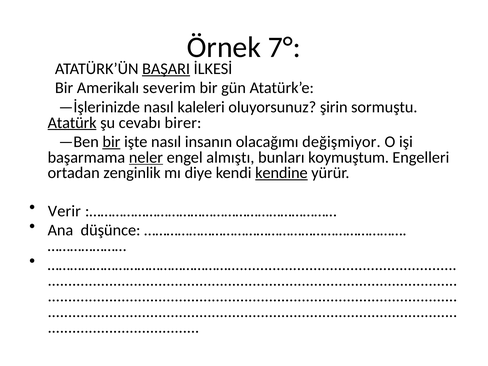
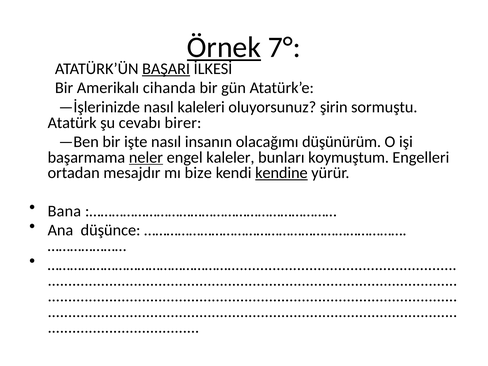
Örnek underline: none -> present
severim: severim -> cihanda
Atatürk underline: present -> none
bir at (111, 142) underline: present -> none
değişmiyor: değişmiyor -> düşünürüm
almıştı: almıştı -> kaleler
zenginlik: zenginlik -> mesajdır
diye: diye -> bize
Verir: Verir -> Bana
